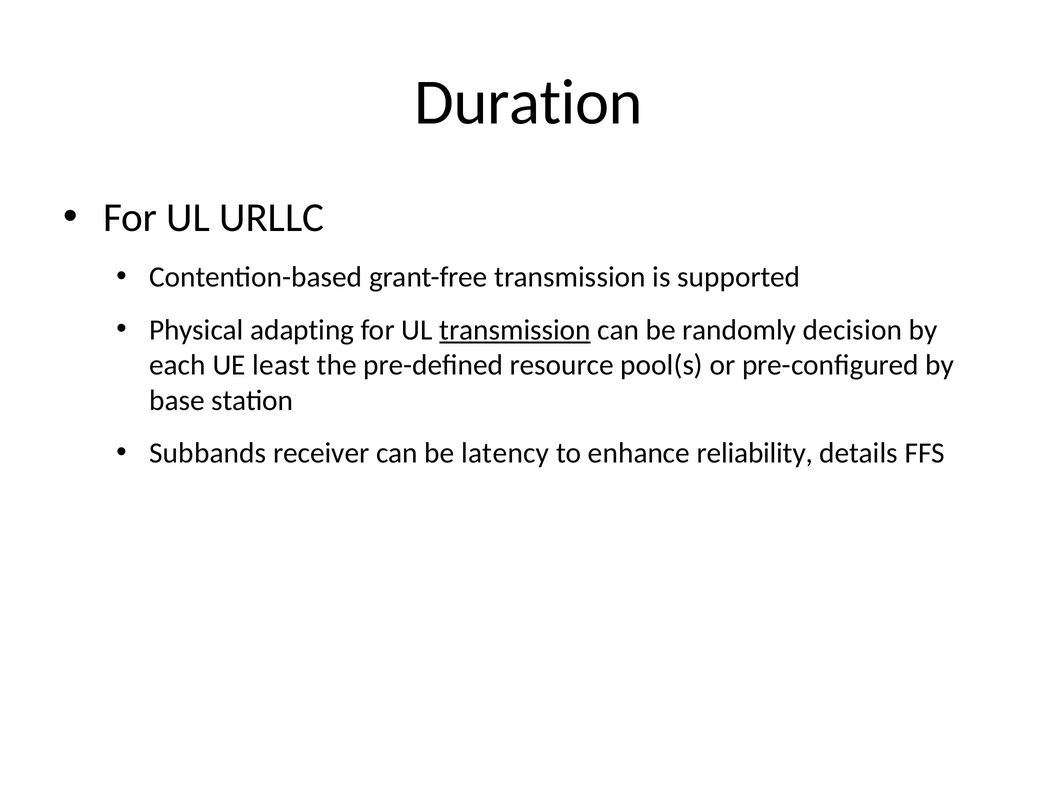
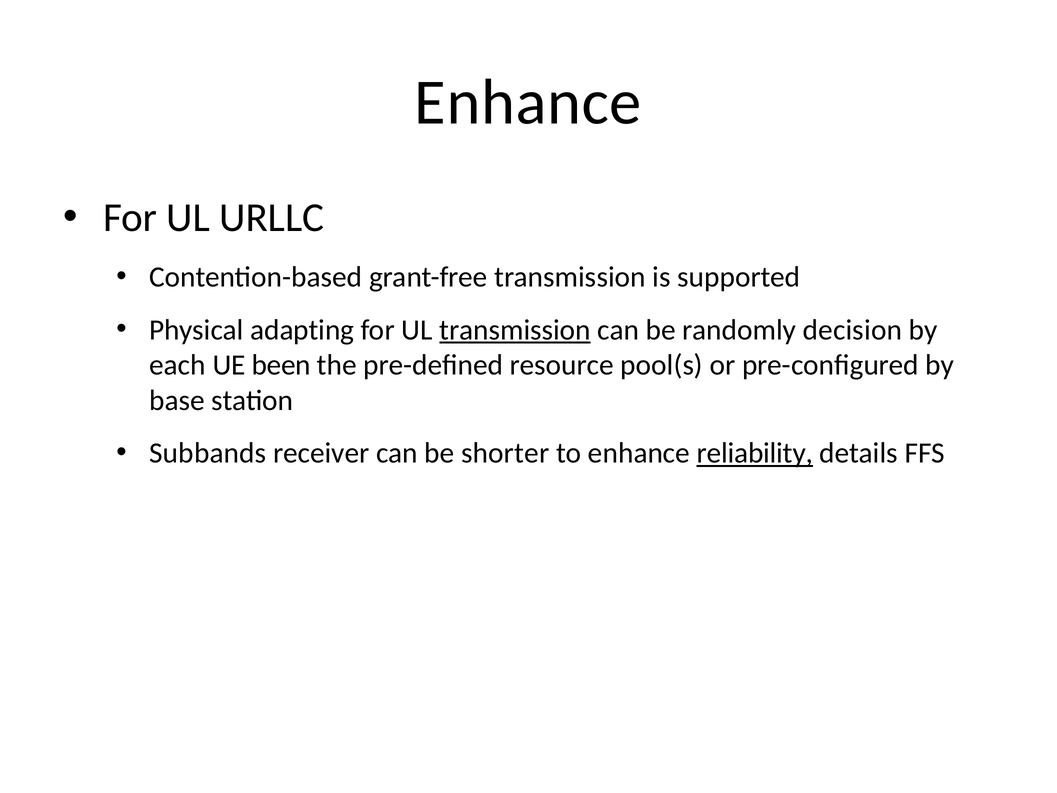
Duration at (529, 102): Duration -> Enhance
least: least -> been
latency: latency -> shorter
reliability underline: none -> present
